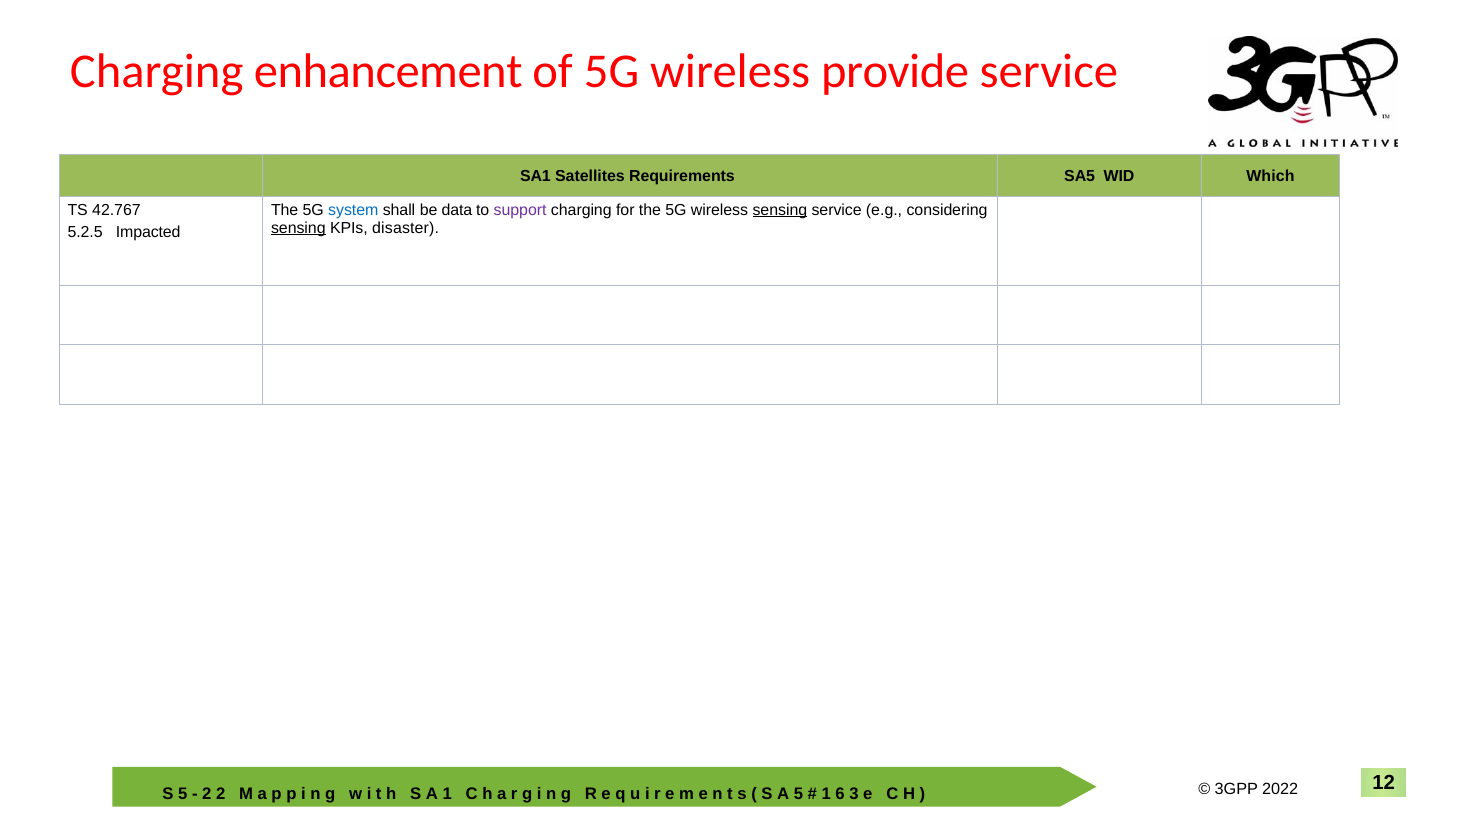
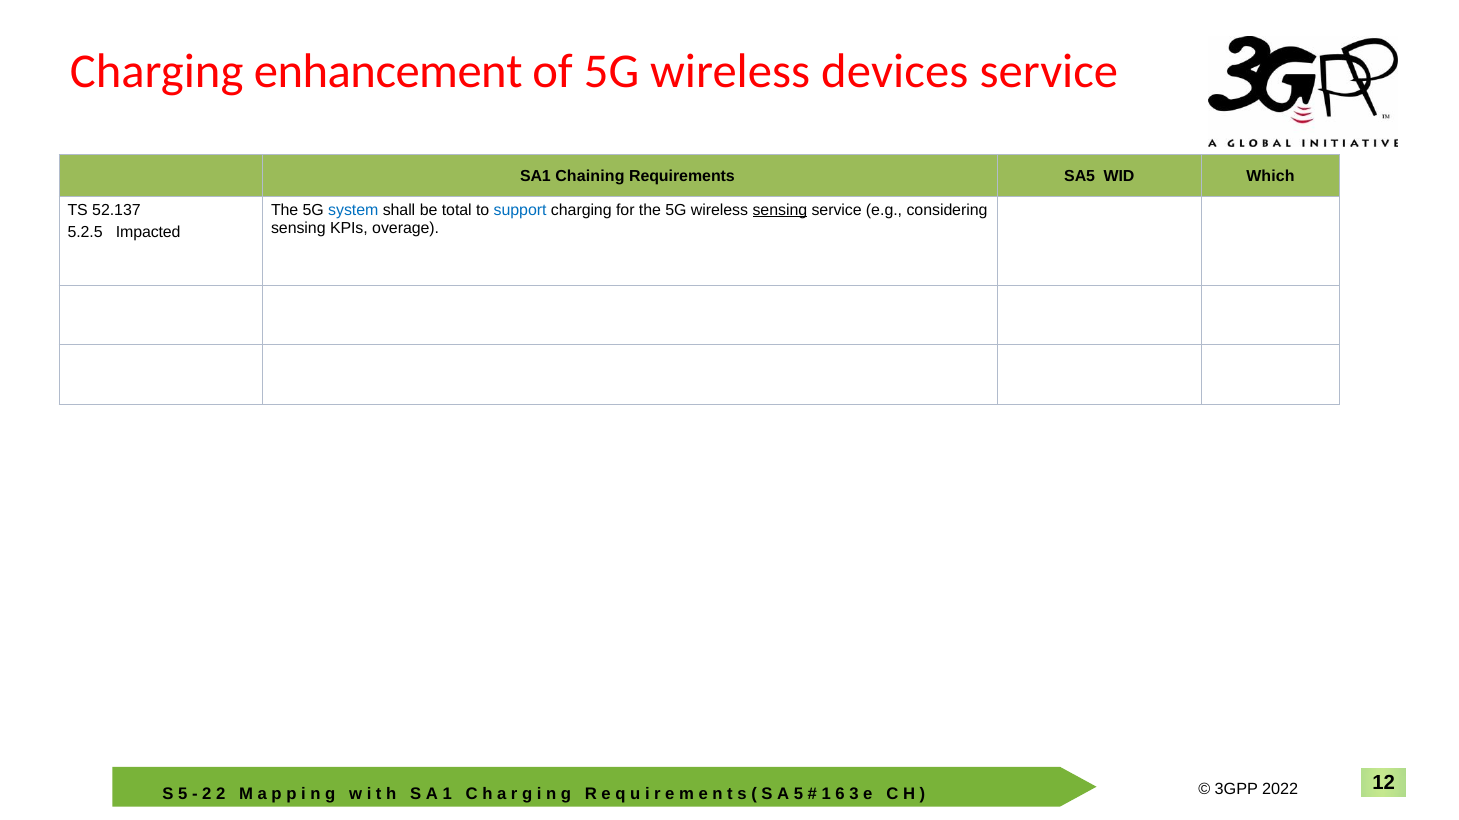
provide: provide -> devices
Satellites: Satellites -> Chaining
42.767: 42.767 -> 52.137
data: data -> total
support colour: purple -> blue
sensing at (298, 228) underline: present -> none
disaster: disaster -> overage
